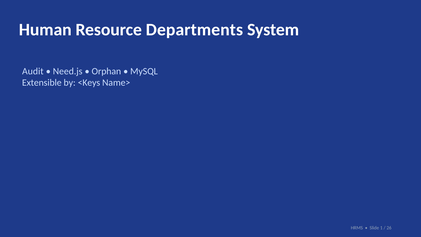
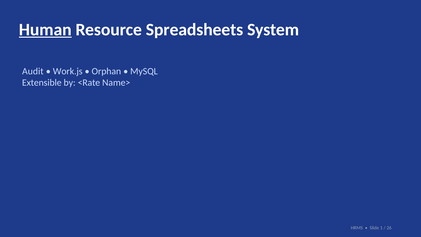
Human underline: none -> present
Departments: Departments -> Spreadsheets
Need.js: Need.js -> Work.js
<Keys: <Keys -> <Rate
